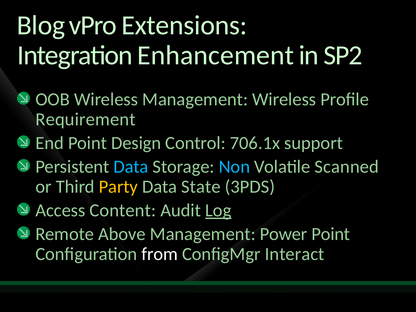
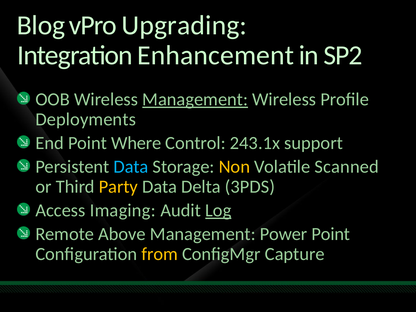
Extensions: Extensions -> Upgrading
Management at (195, 99) underline: none -> present
Requirement: Requirement -> Deployments
Design: Design -> Where
706.1x: 706.1x -> 243.1x
Non colour: light blue -> yellow
State: State -> Delta
Content: Content -> Imaging
from colour: white -> yellow
Interact: Interact -> Capture
